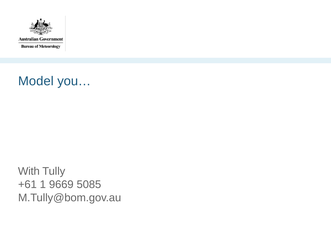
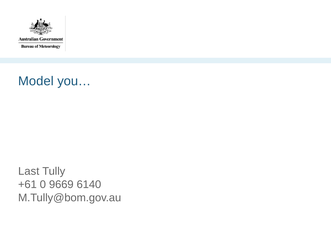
With: With -> Last
1: 1 -> 0
5085: 5085 -> 6140
